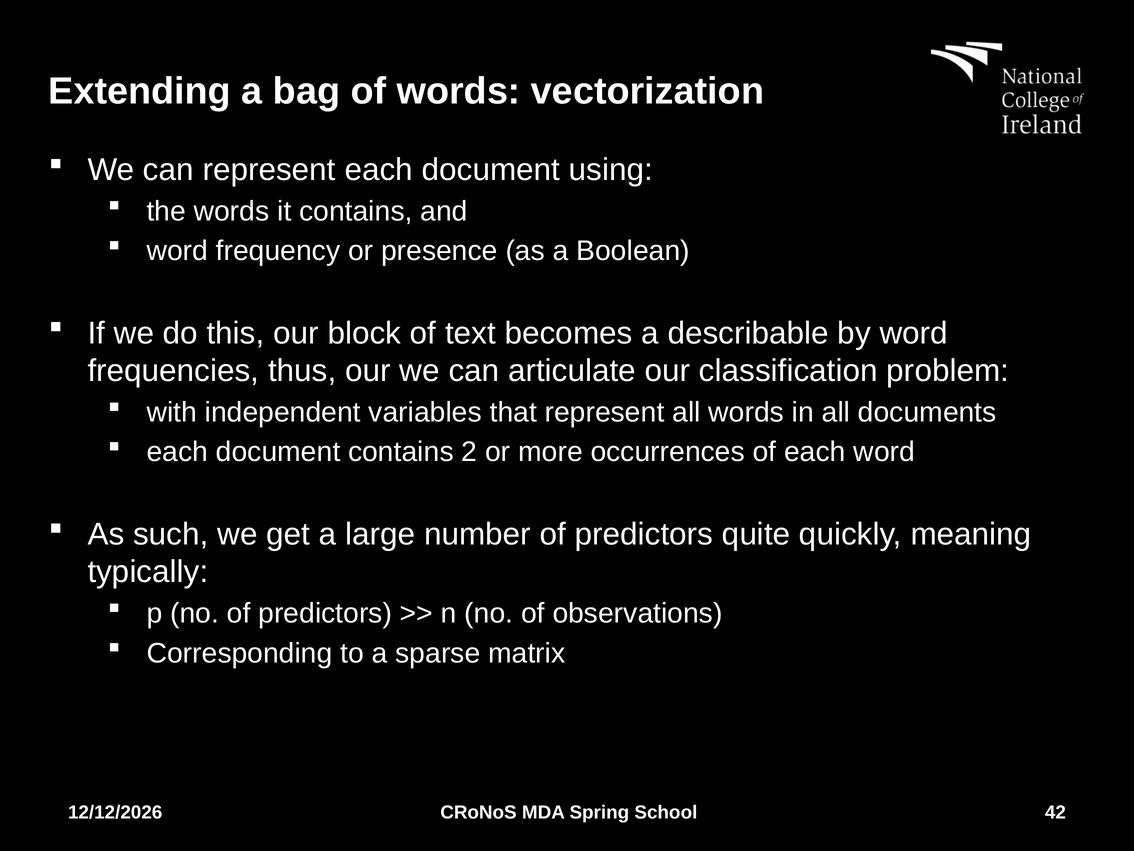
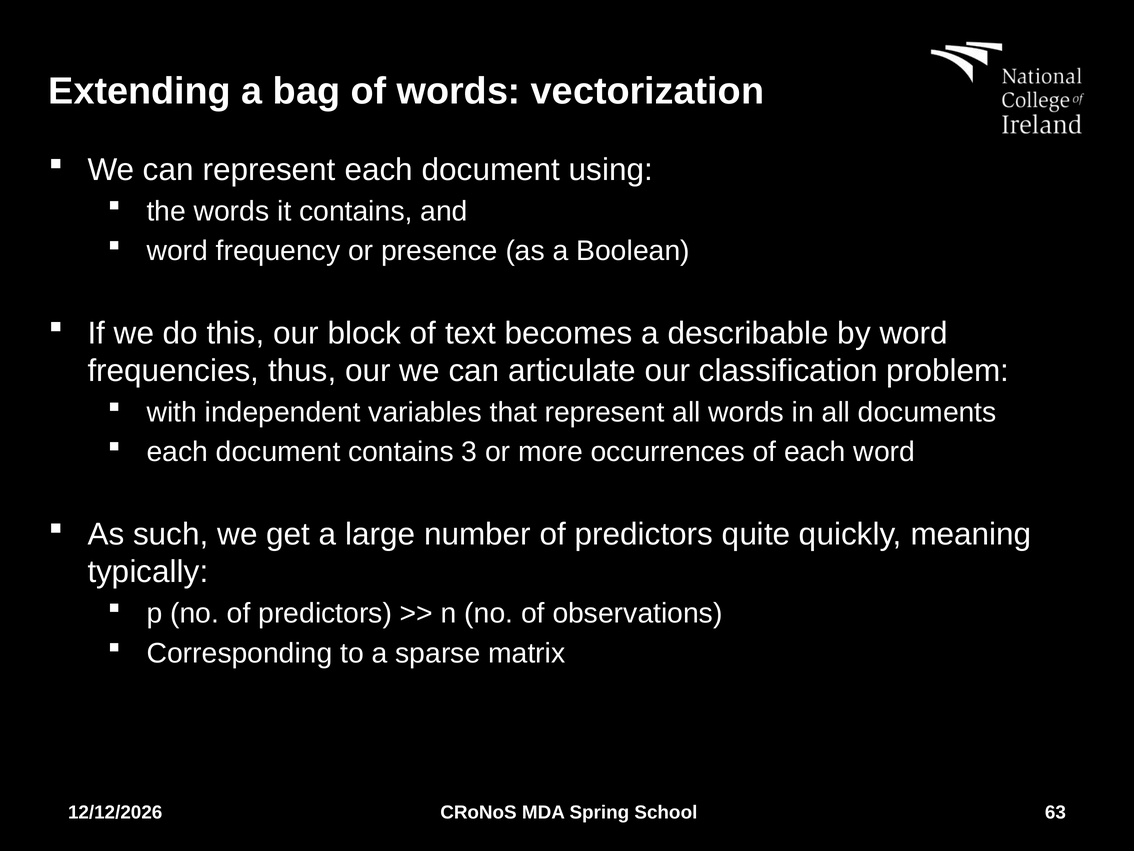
2: 2 -> 3
42: 42 -> 63
